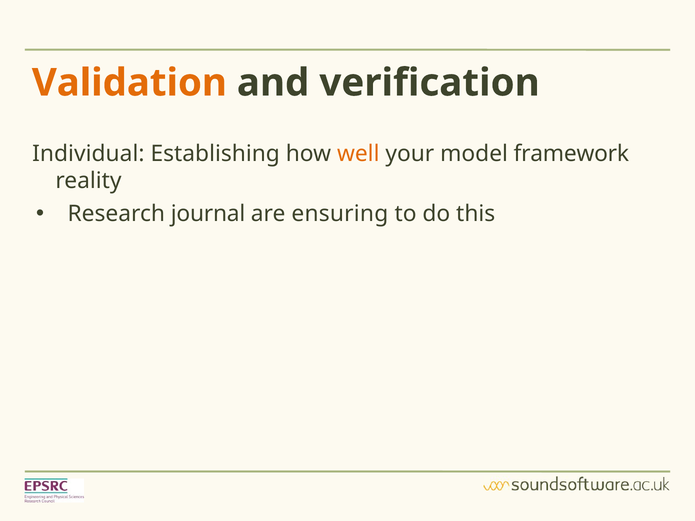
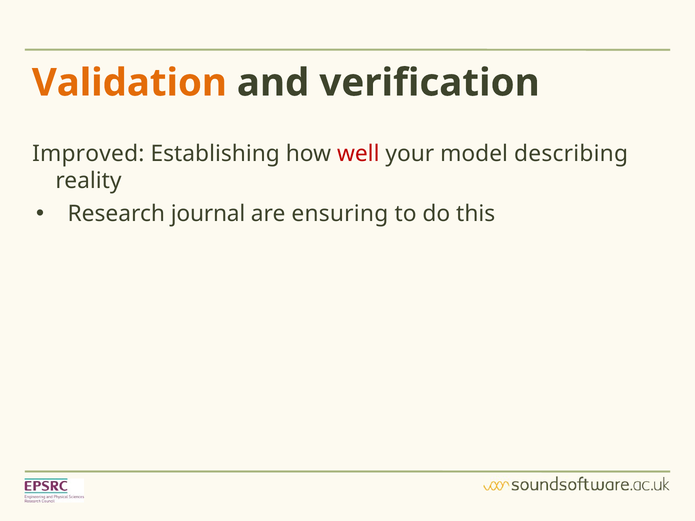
Individual: Individual -> Improved
well colour: orange -> red
framework: framework -> describing
